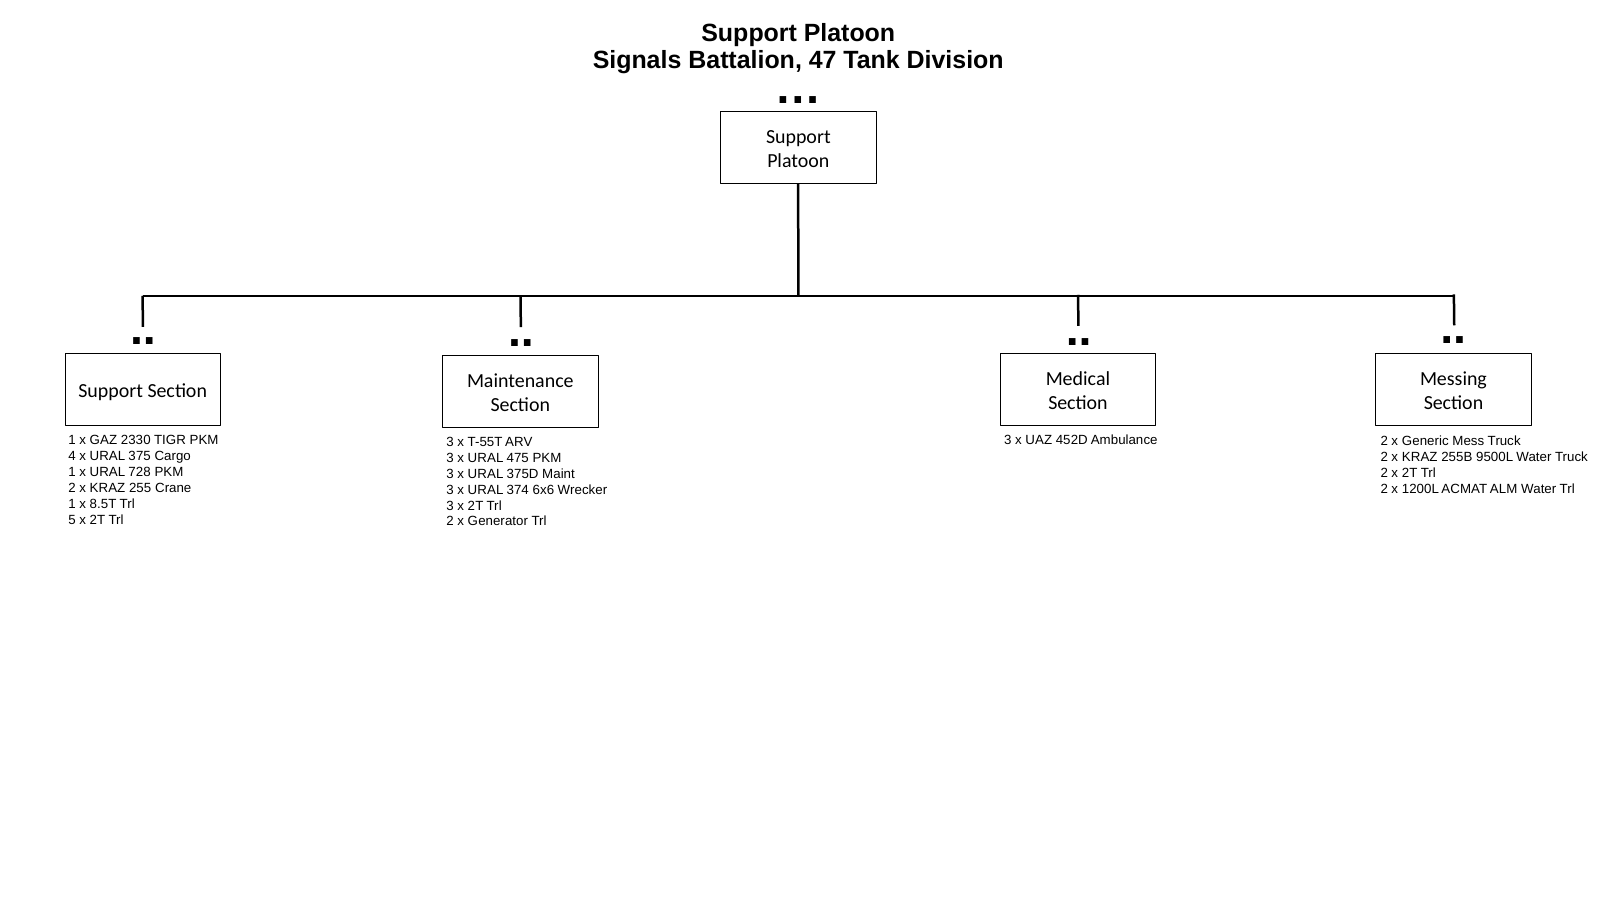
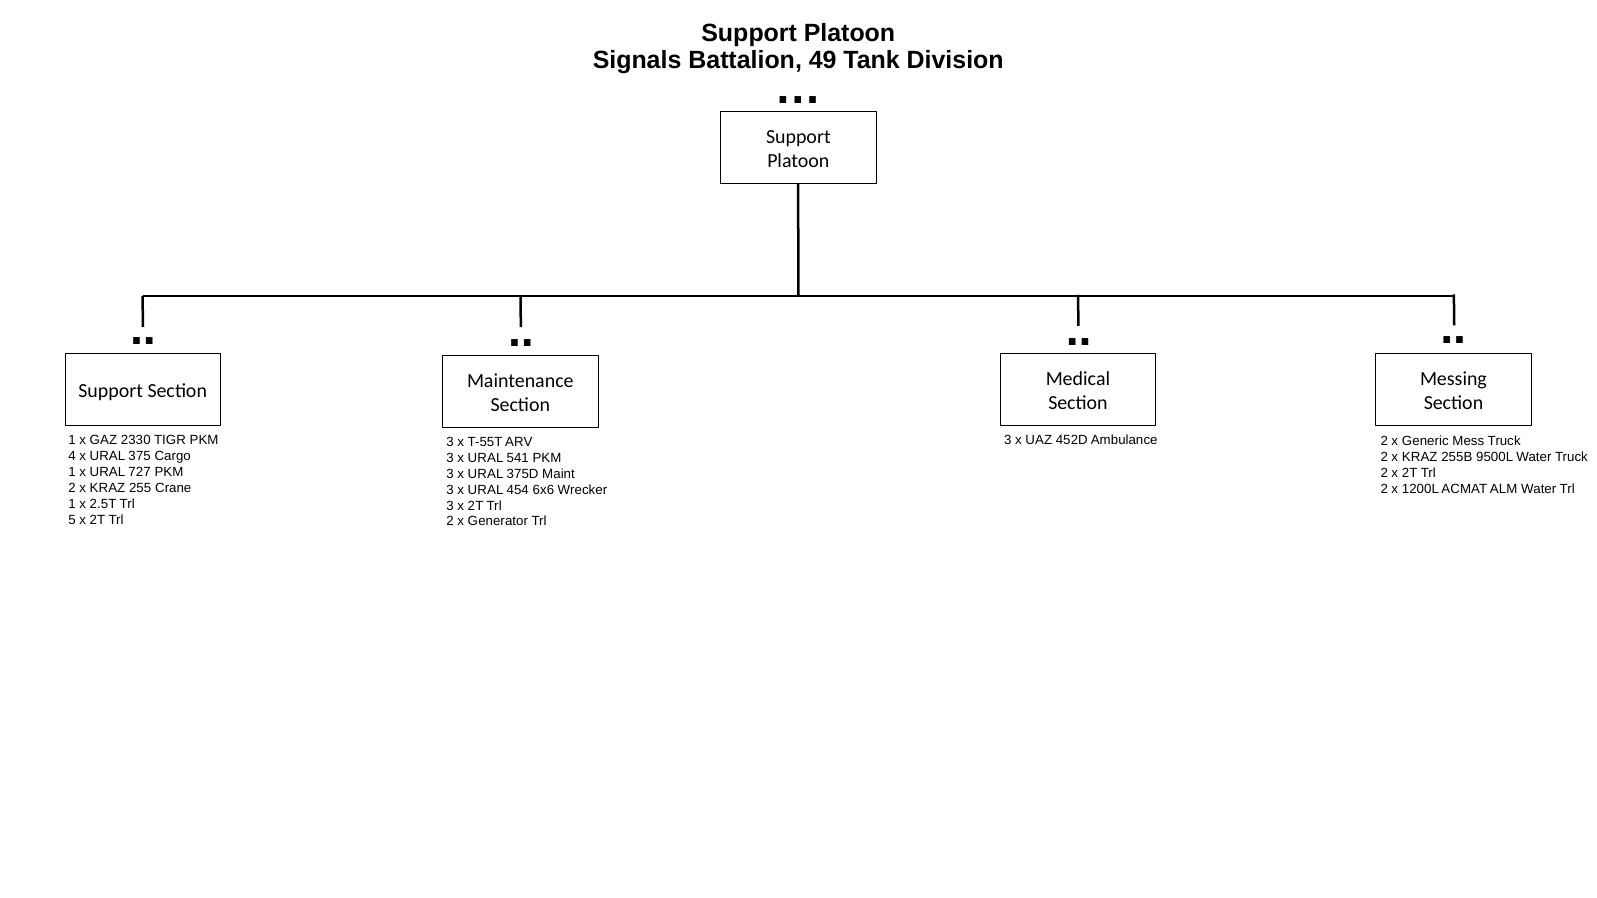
47: 47 -> 49
475: 475 -> 541
728: 728 -> 727
374: 374 -> 454
8.5T: 8.5T -> 2.5T
